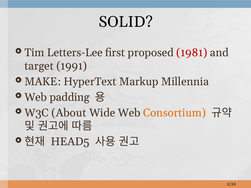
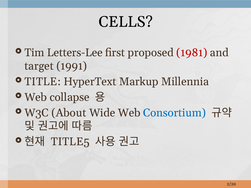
SOLID: SOLID -> CELLS
MAKE: MAKE -> TITLE
padding: padding -> collapse
Consortium colour: orange -> blue
HEAD5: HEAD5 -> TITLE5
